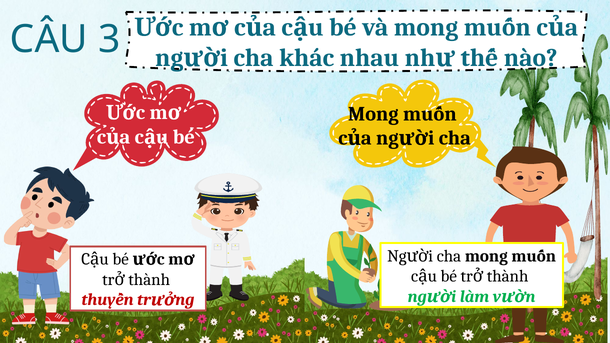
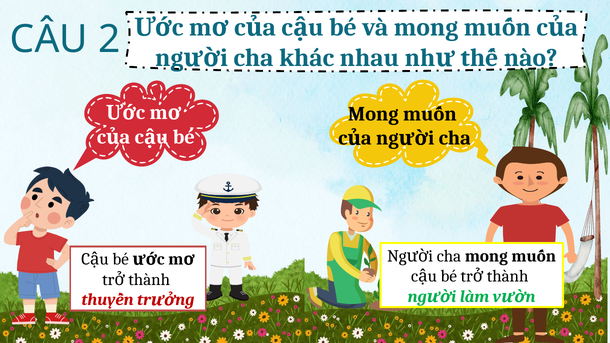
3: 3 -> 2
